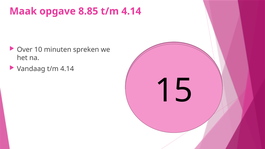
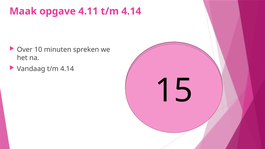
8.85: 8.85 -> 4.11
